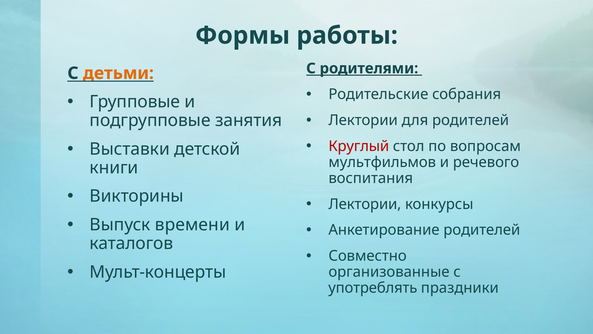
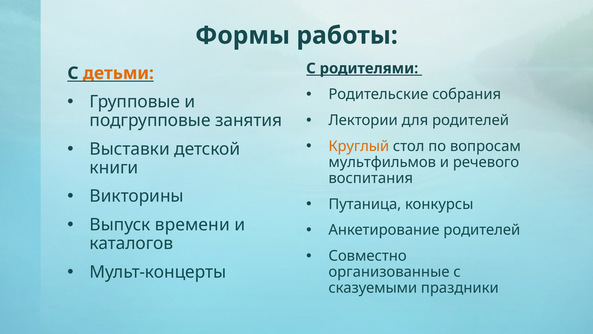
Круглый colour: red -> orange
Лектории at (365, 204): Лектории -> Путаница
употреблять: употреблять -> сказуемыми
